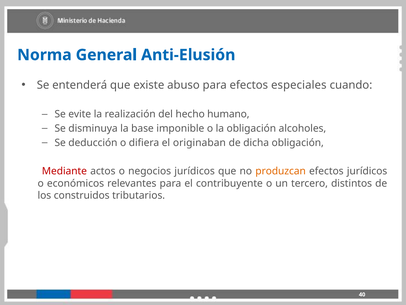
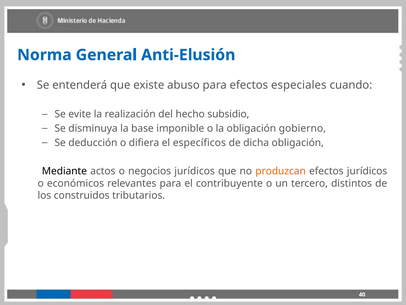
humano: humano -> subsidio
alcoholes: alcoholes -> gobierno
originaban: originaban -> específicos
Mediante colour: red -> black
